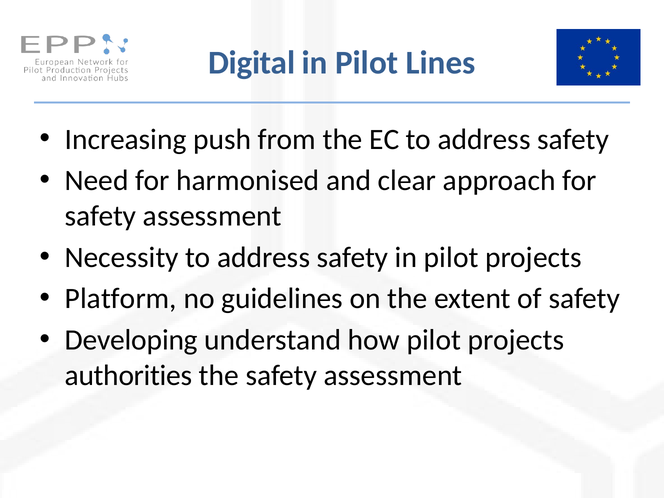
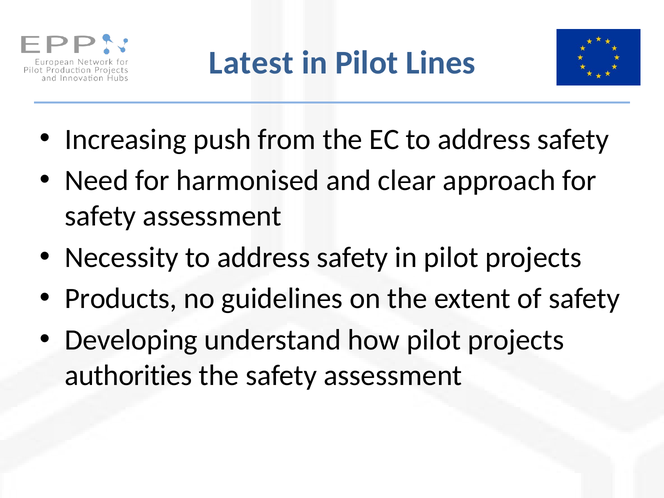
Digital: Digital -> Latest
Platform: Platform -> Products
